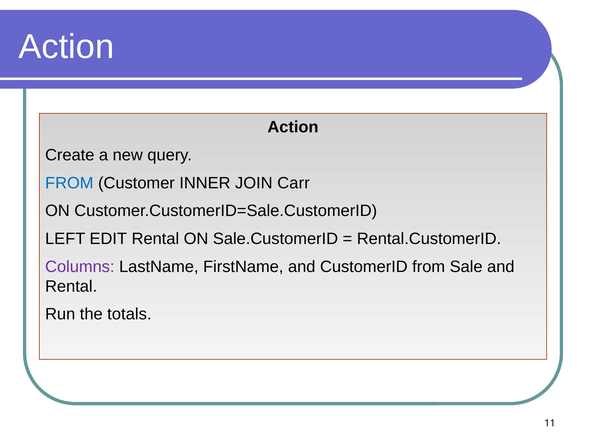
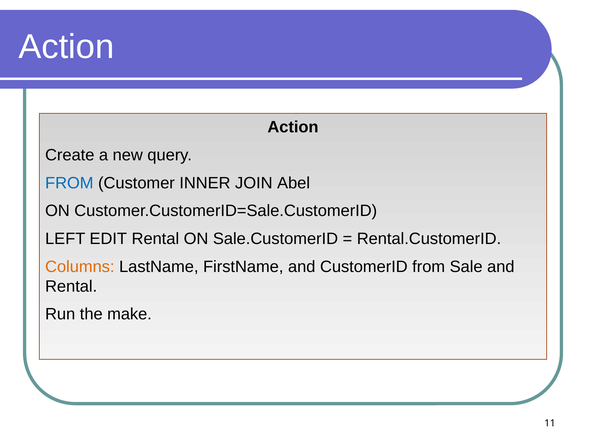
Carr: Carr -> Abel
Columns colour: purple -> orange
totals: totals -> make
